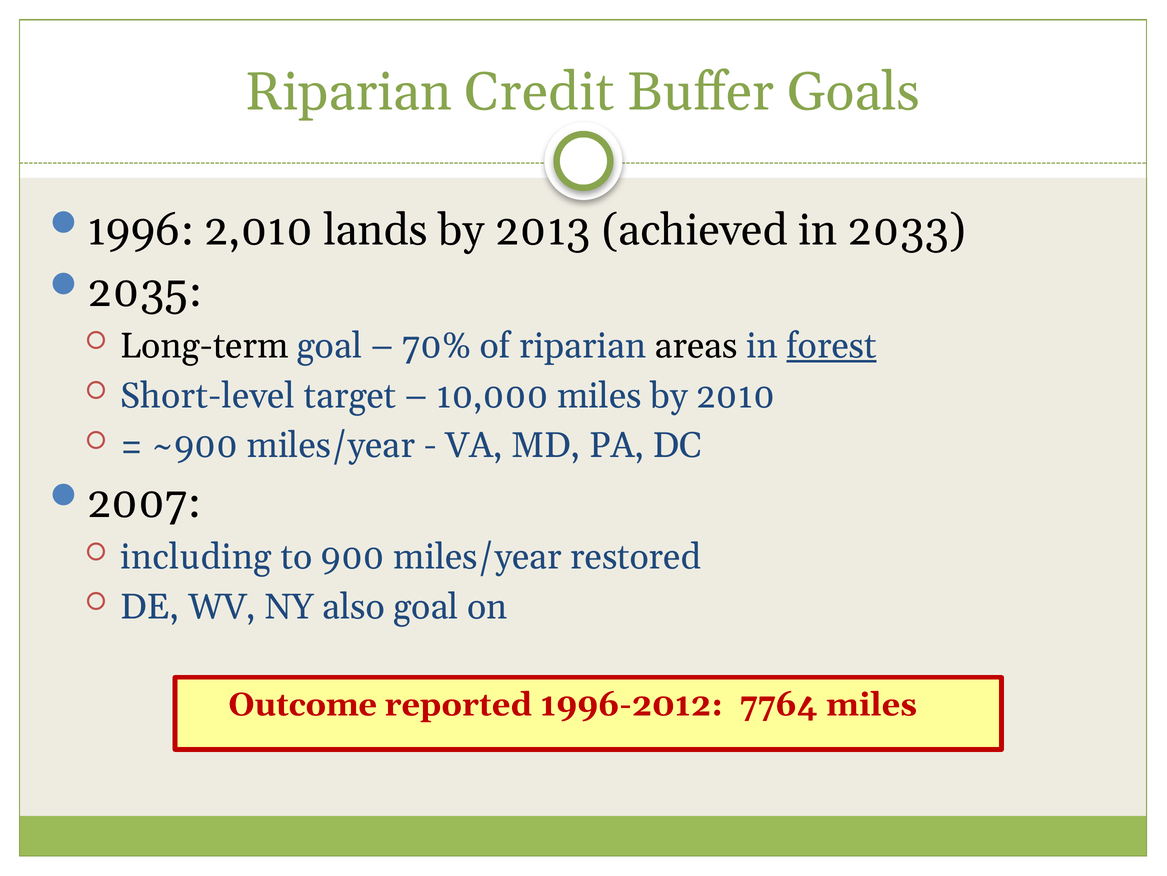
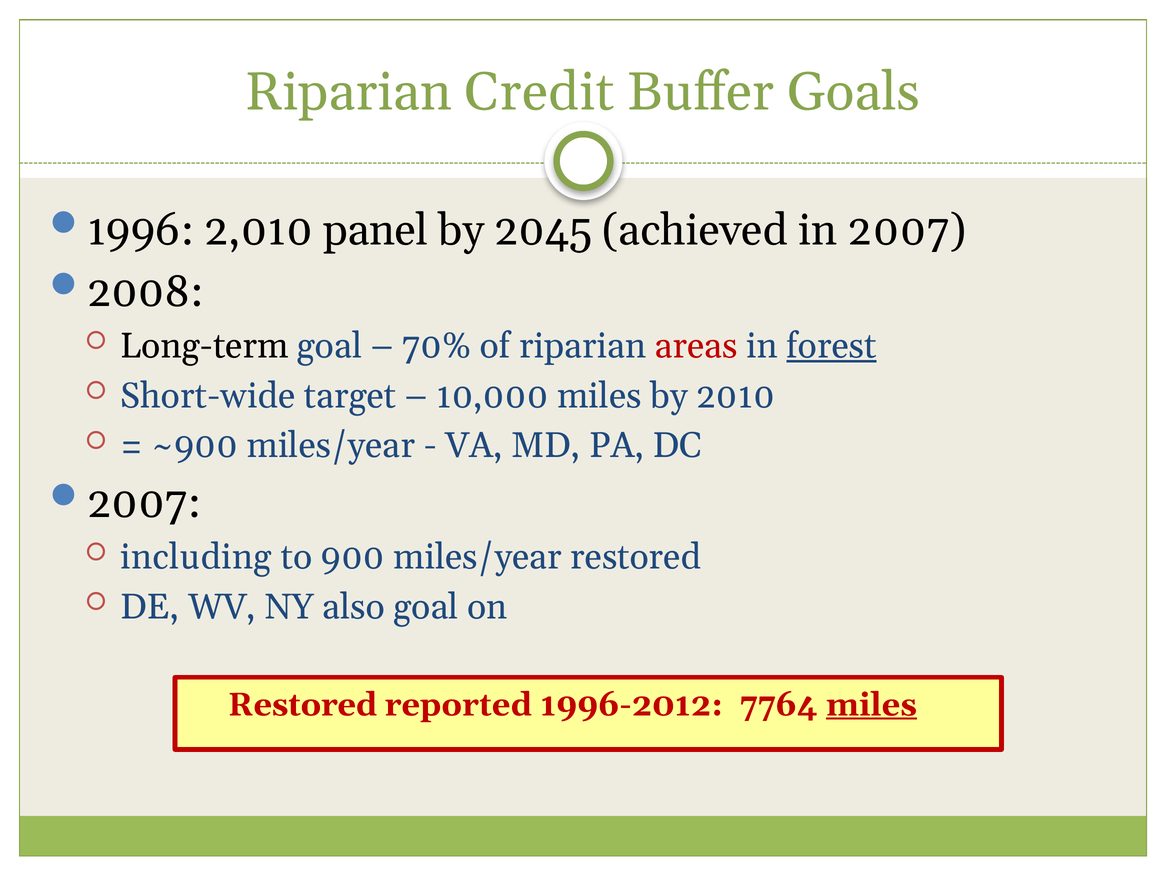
lands: lands -> panel
2013: 2013 -> 2045
in 2033: 2033 -> 2007
2035: 2035 -> 2008
areas colour: black -> red
Short-level: Short-level -> Short-wide
Outcome at (303, 704): Outcome -> Restored
miles at (871, 704) underline: none -> present
